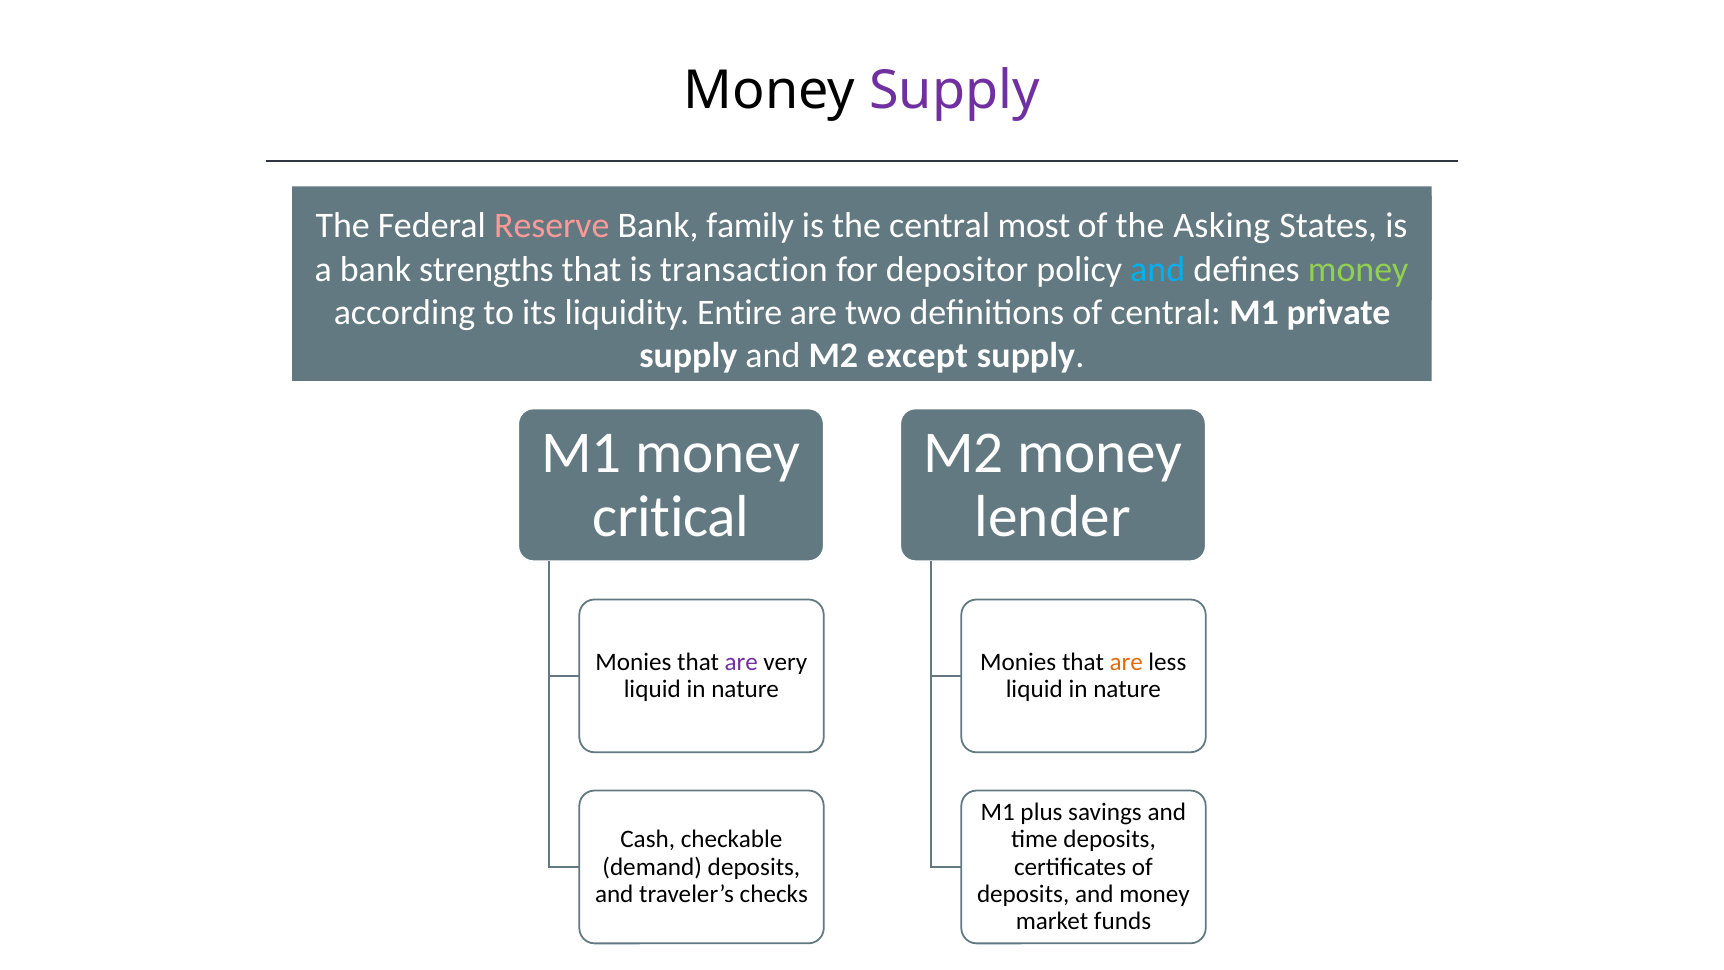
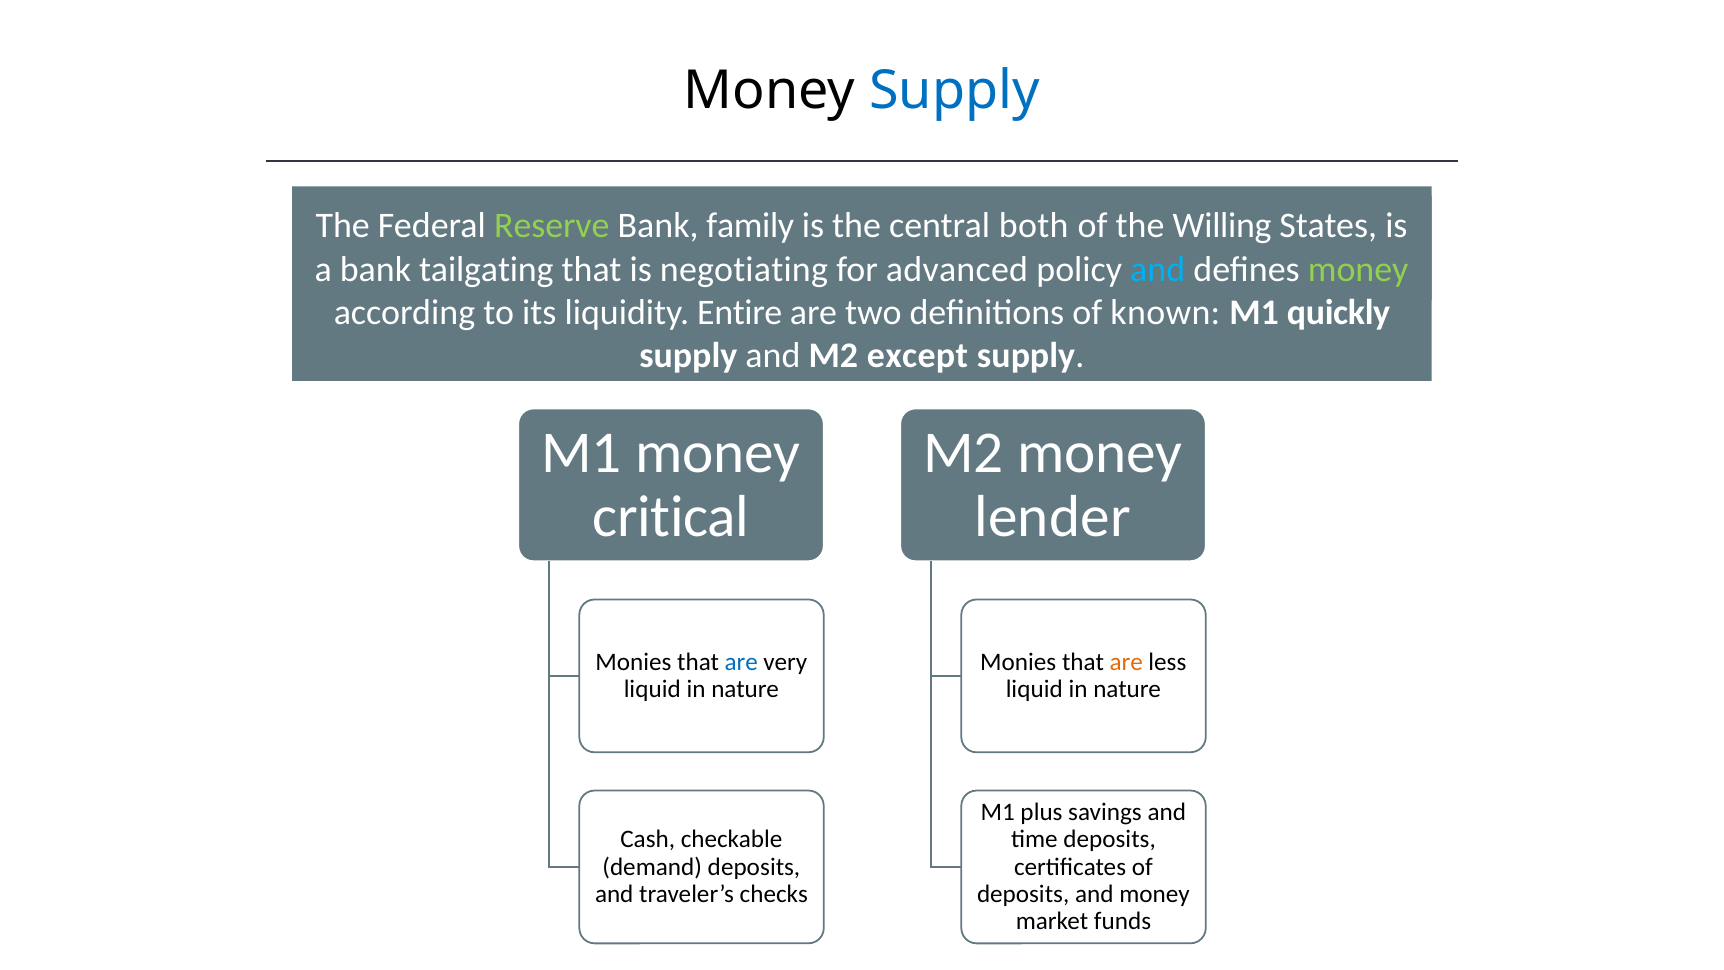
Supply at (954, 90) colour: purple -> blue
Reserve colour: pink -> light green
most: most -> both
Asking: Asking -> Willing
strengths: strengths -> tailgating
transaction: transaction -> negotiating
depositor: depositor -> advanced
of central: central -> known
private: private -> quickly
are at (741, 662) colour: purple -> blue
